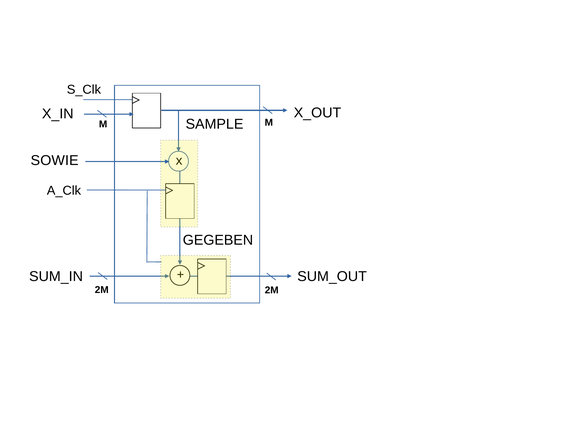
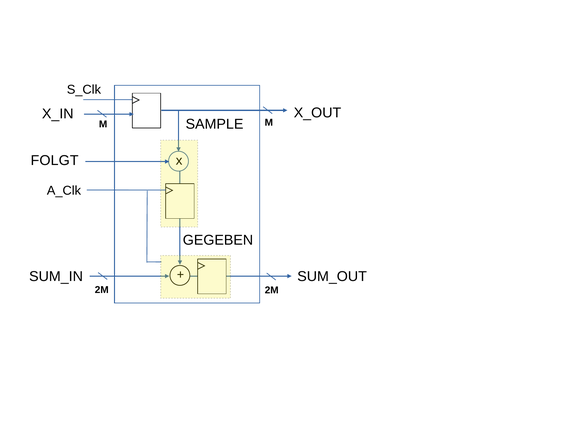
SOWIE: SOWIE -> FOLGT
